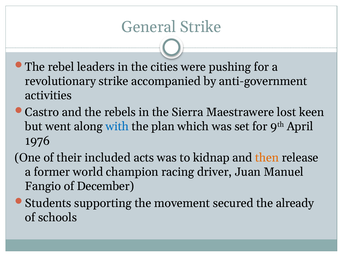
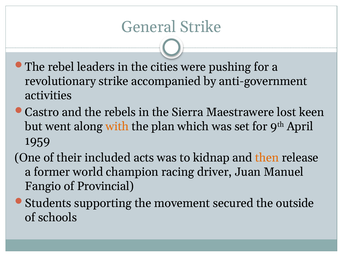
with colour: blue -> orange
1976: 1976 -> 1959
December: December -> Provincial
already: already -> outside
